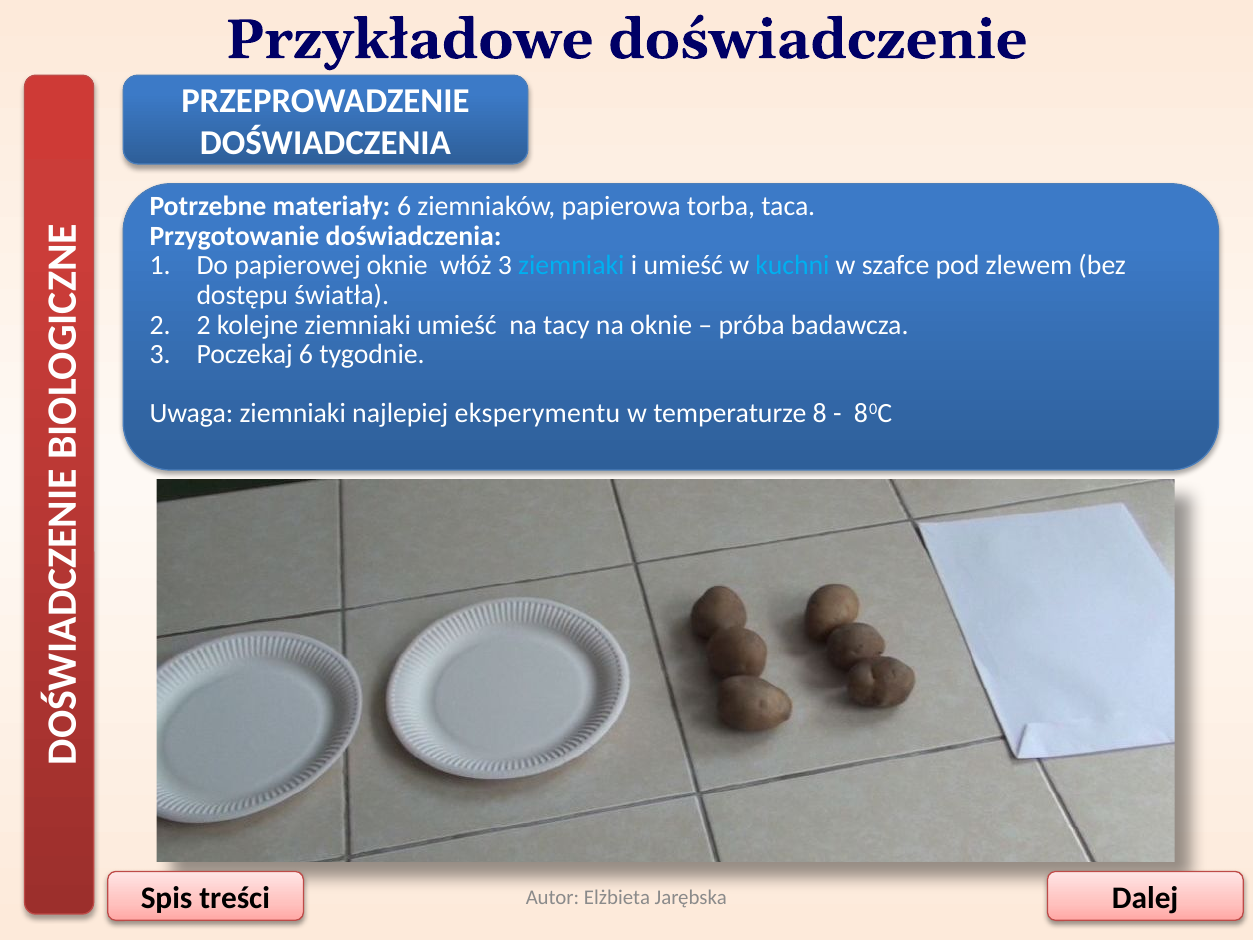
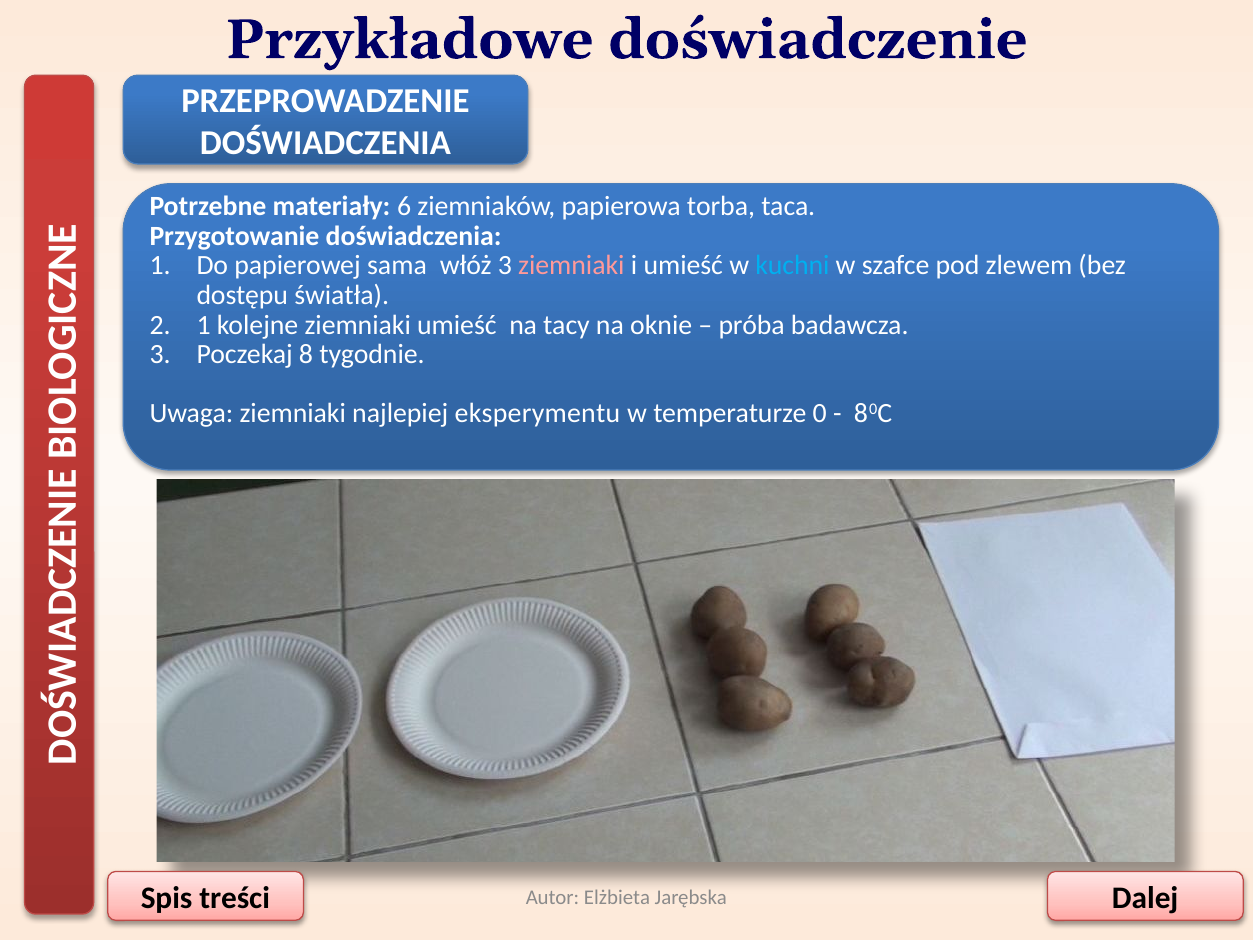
papierowej oknie: oknie -> sama
ziemniaki at (571, 266) colour: light blue -> pink
2 2: 2 -> 1
Poczekaj 6: 6 -> 8
8: 8 -> 0
